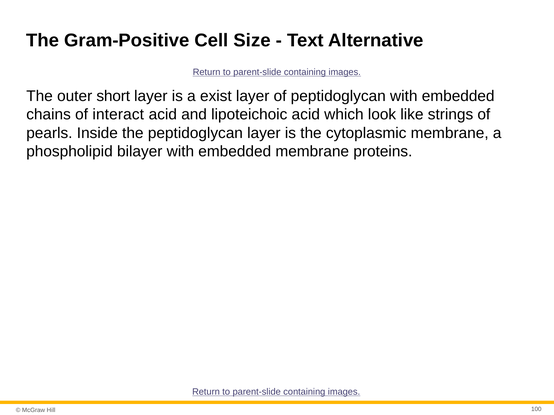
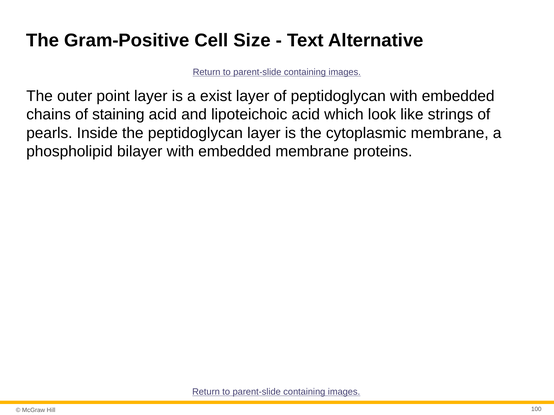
short: short -> point
interact: interact -> staining
